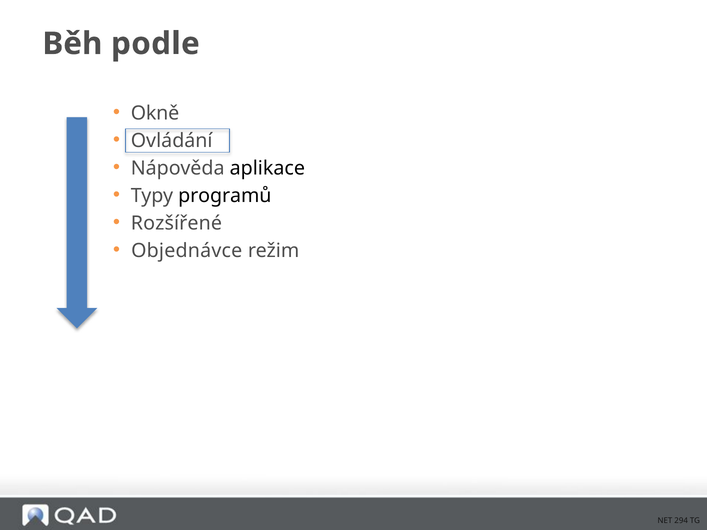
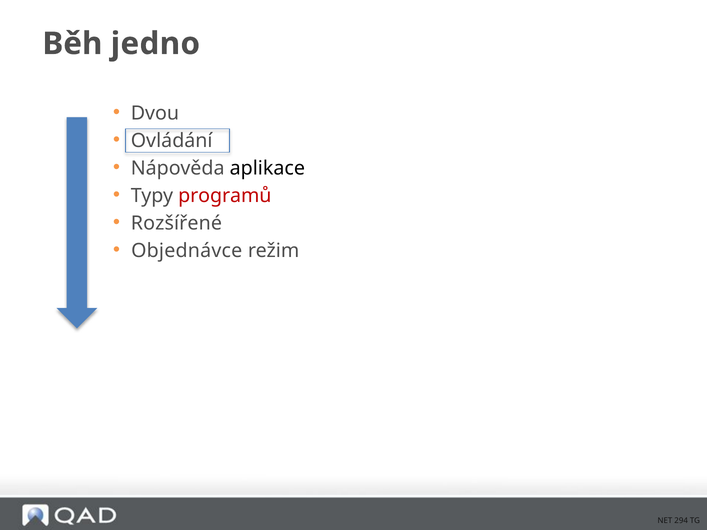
podle: podle -> jedno
Okně: Okně -> Dvou
programů colour: black -> red
